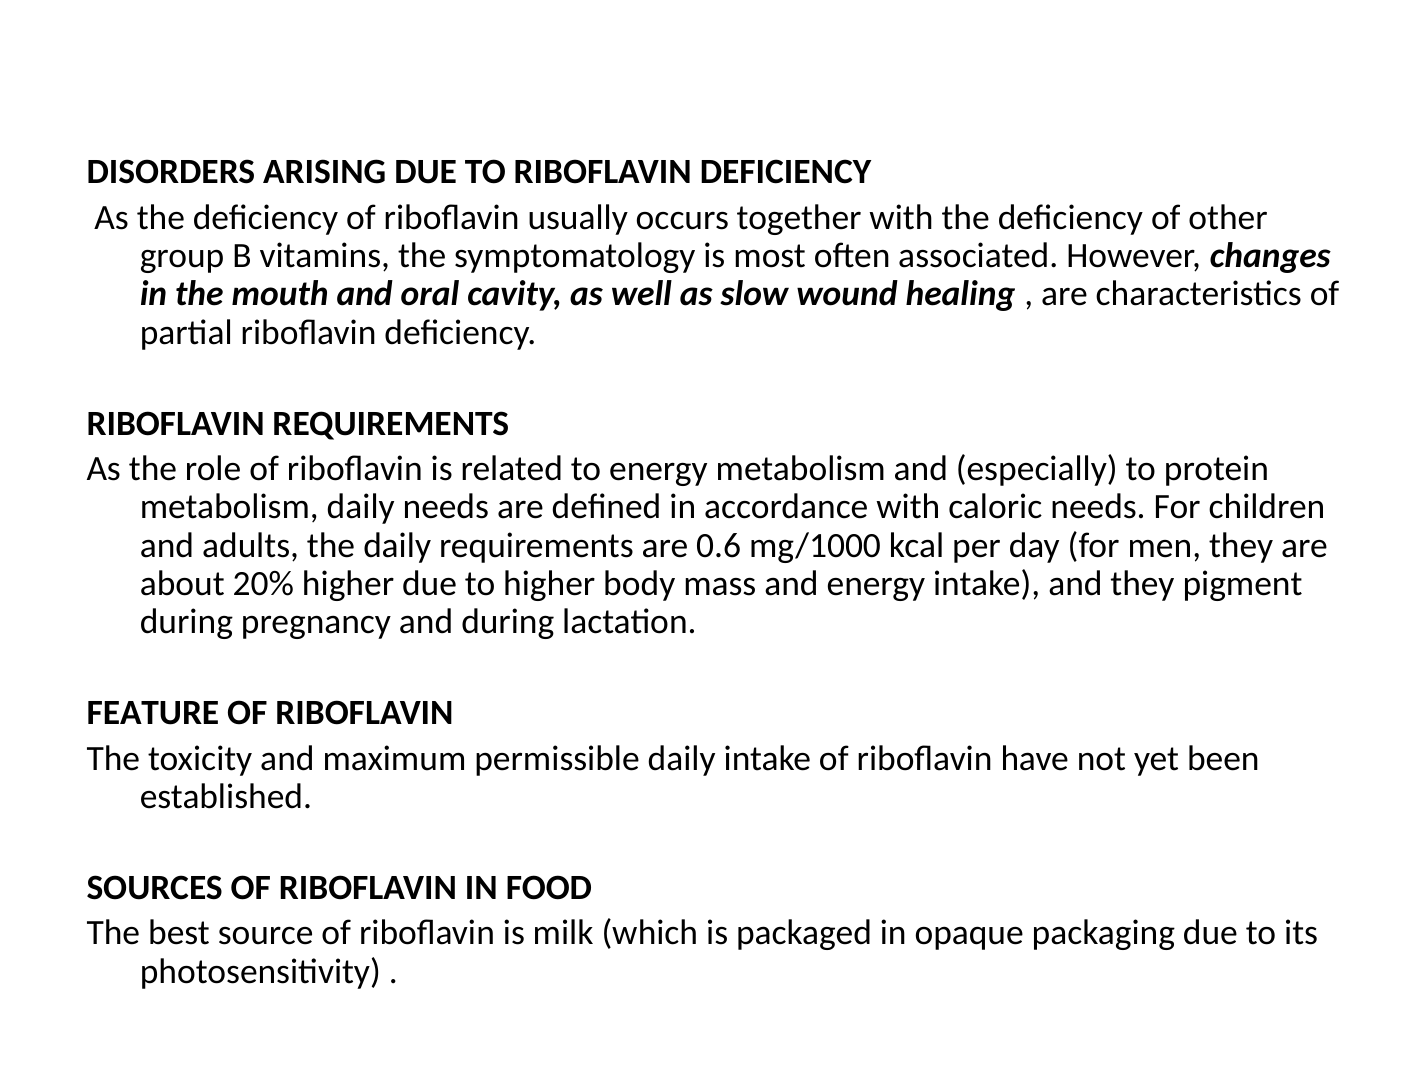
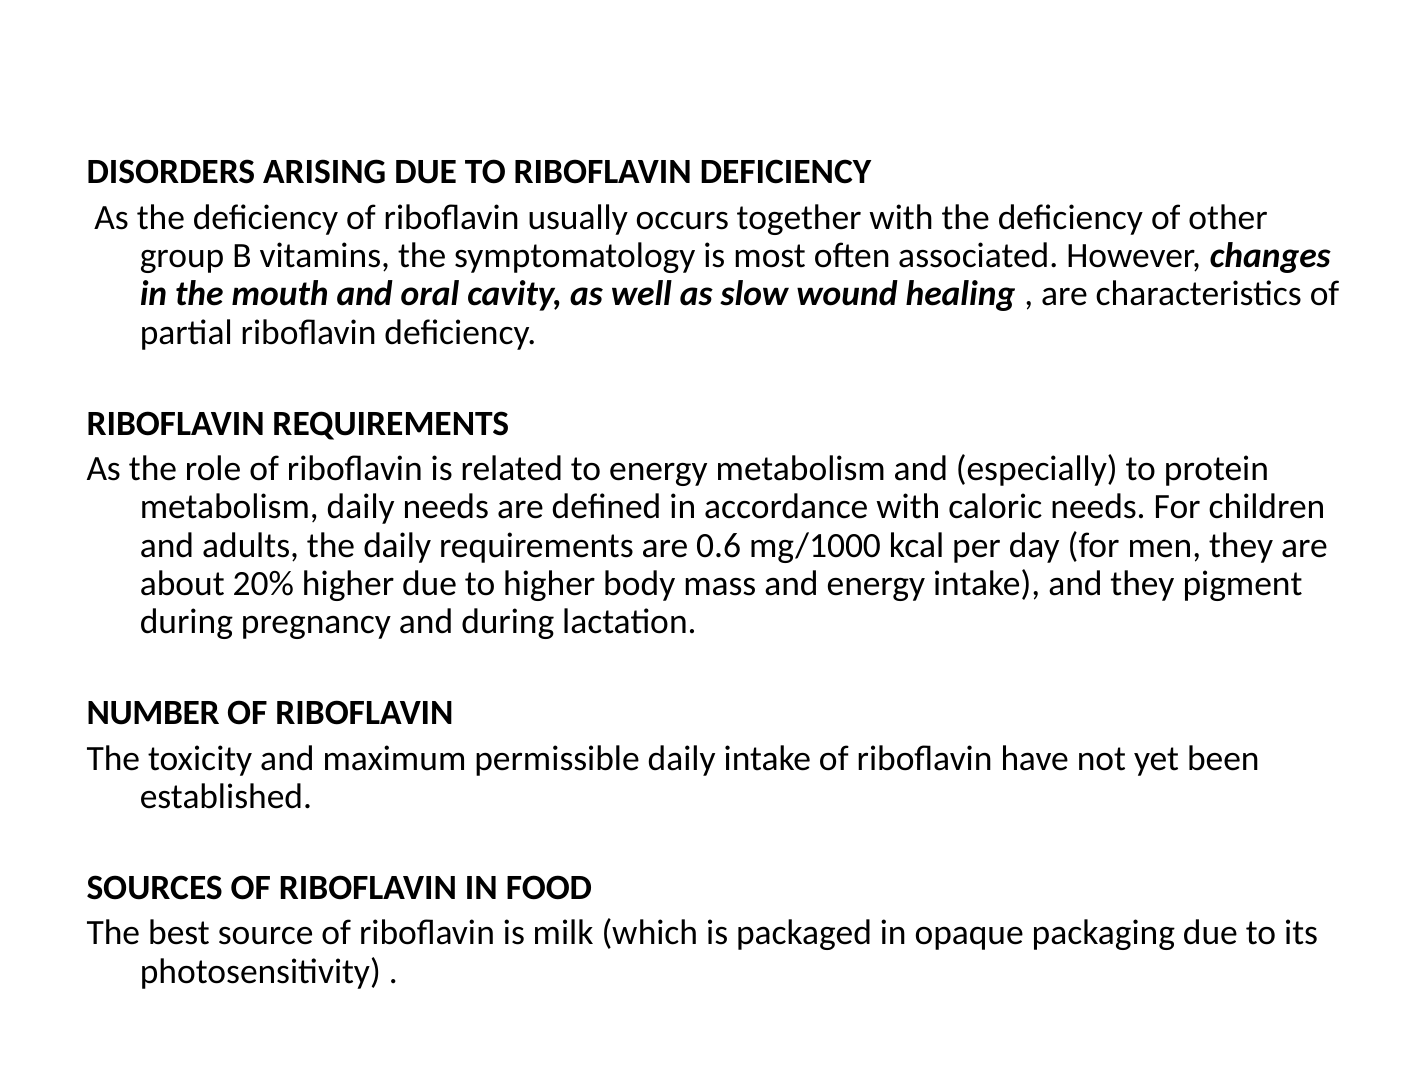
FEATURE: FEATURE -> NUMBER
